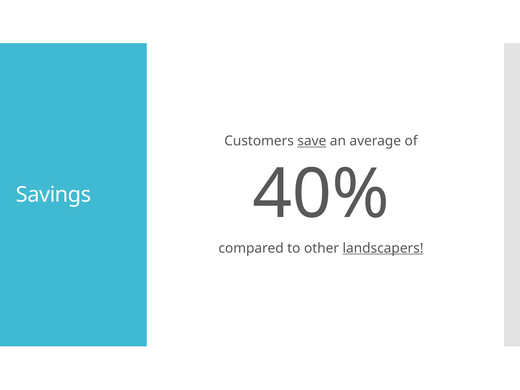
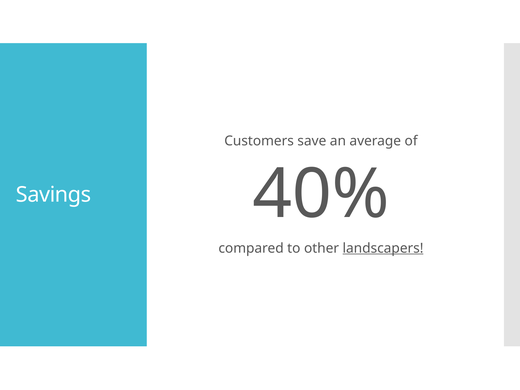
save underline: present -> none
